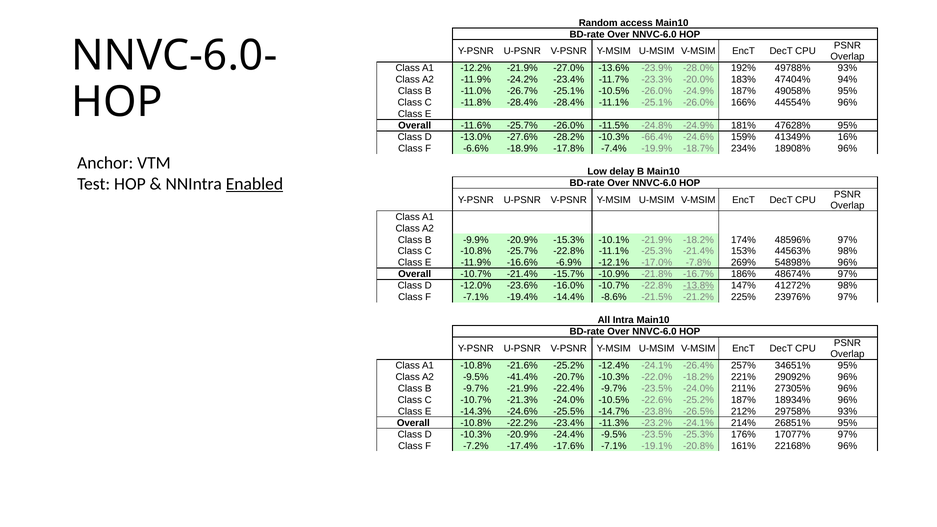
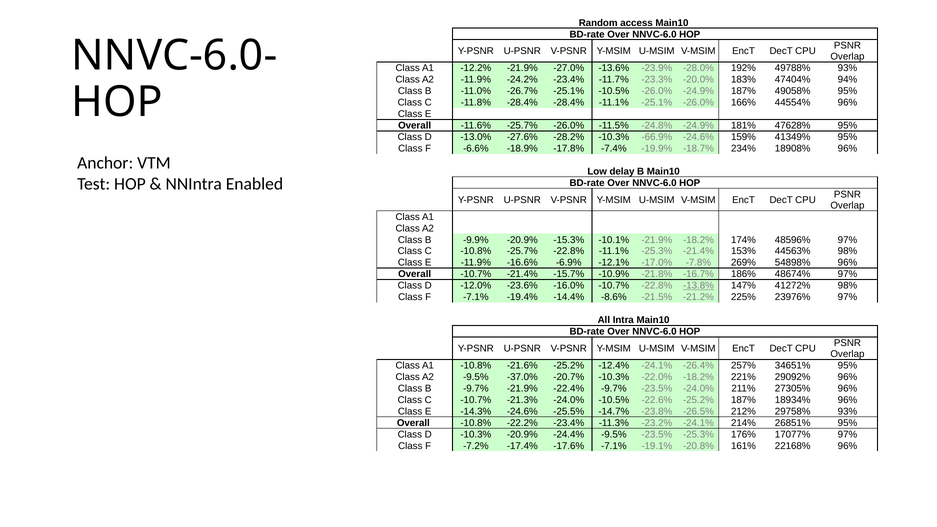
-66.4%: -66.4% -> -66.9%
41349% 16%: 16% -> 95%
Enabled underline: present -> none
-41.4%: -41.4% -> -37.0%
